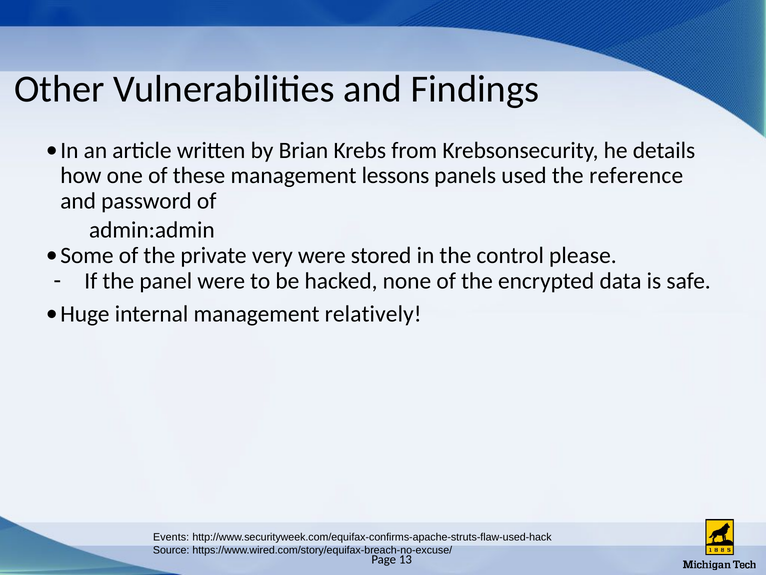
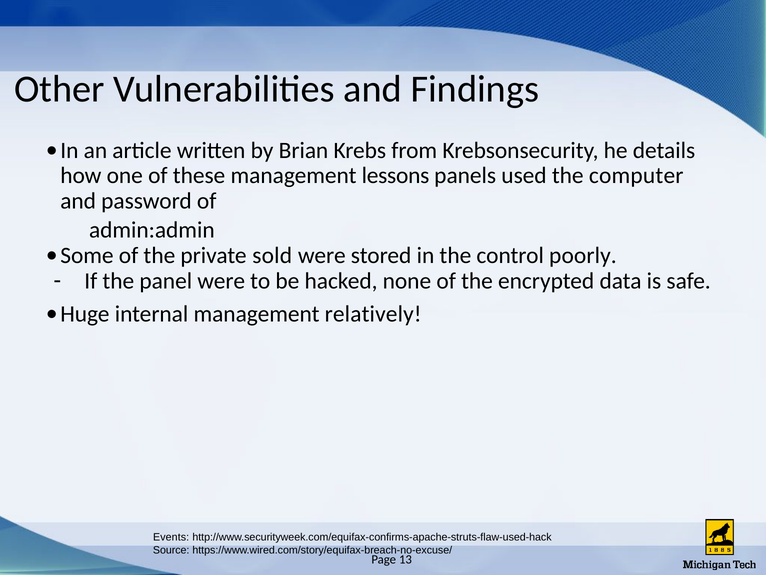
reference: reference -> computer
very: very -> sold
please: please -> poorly
